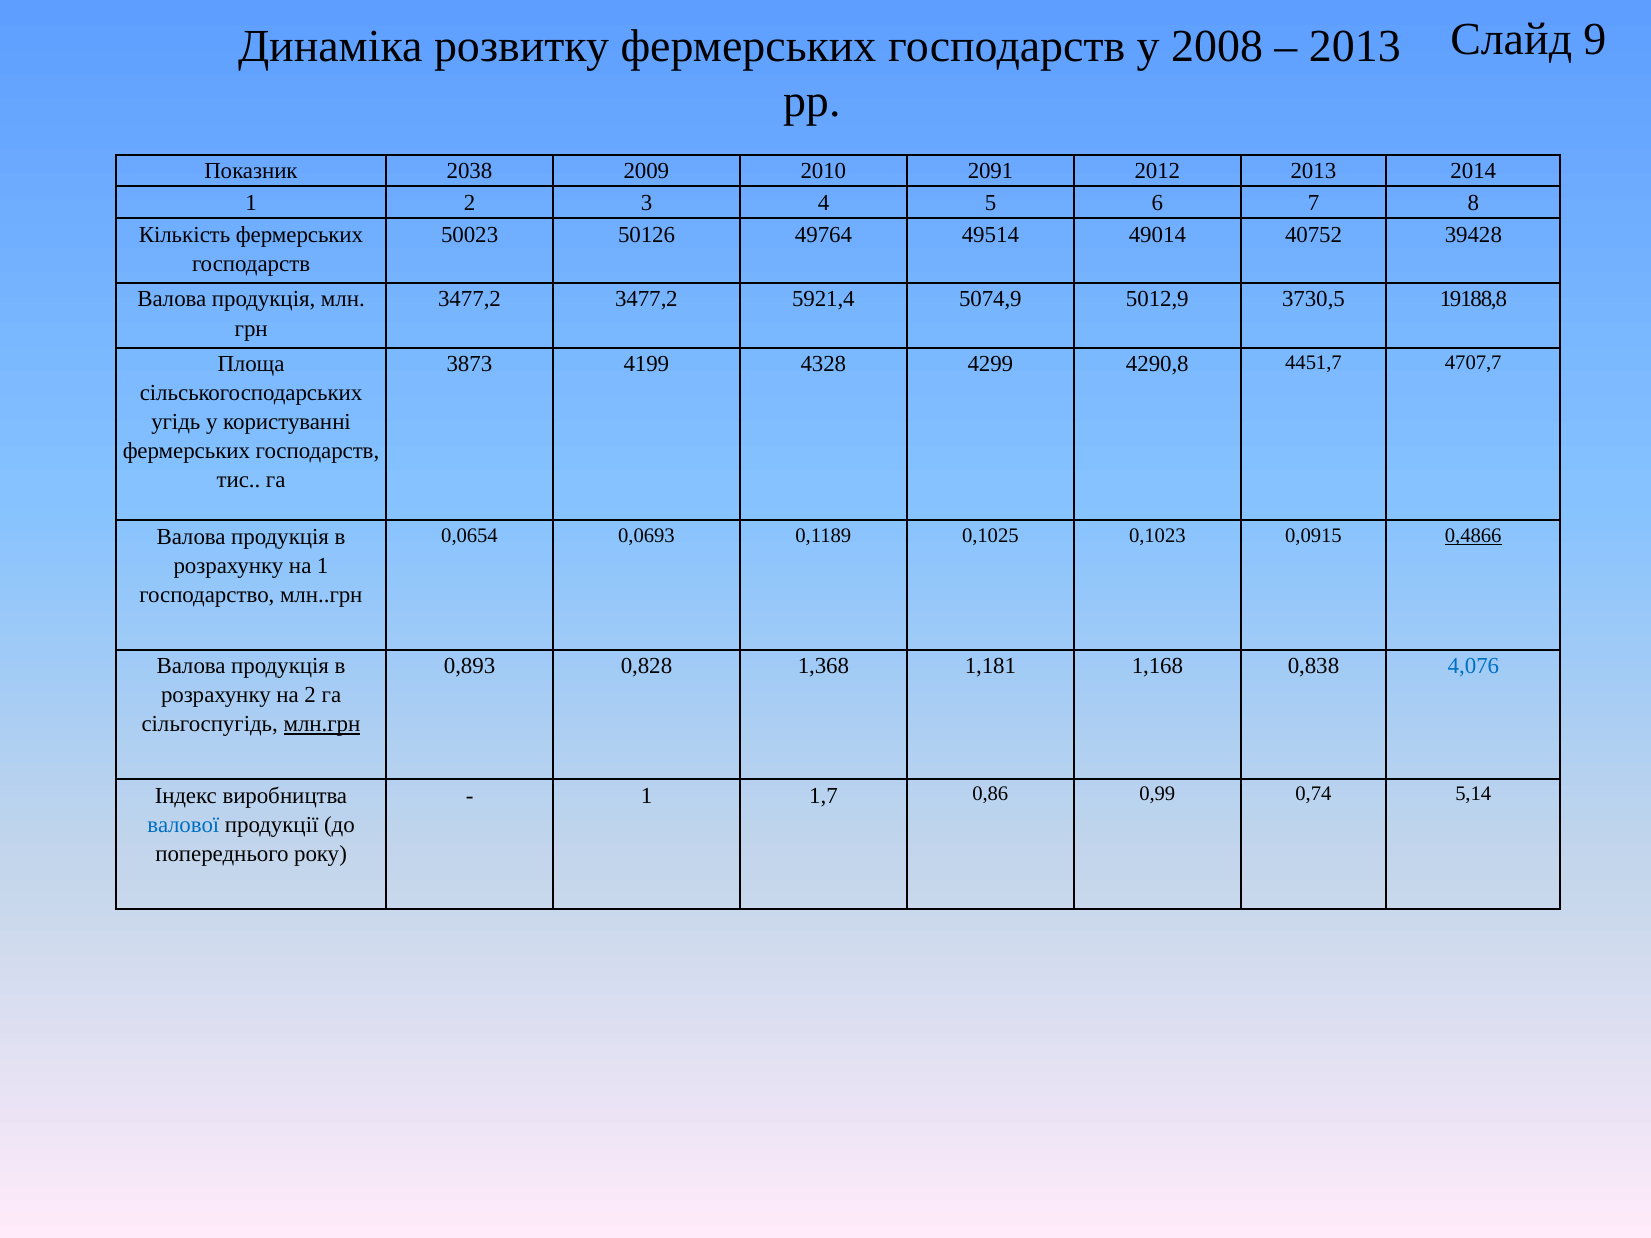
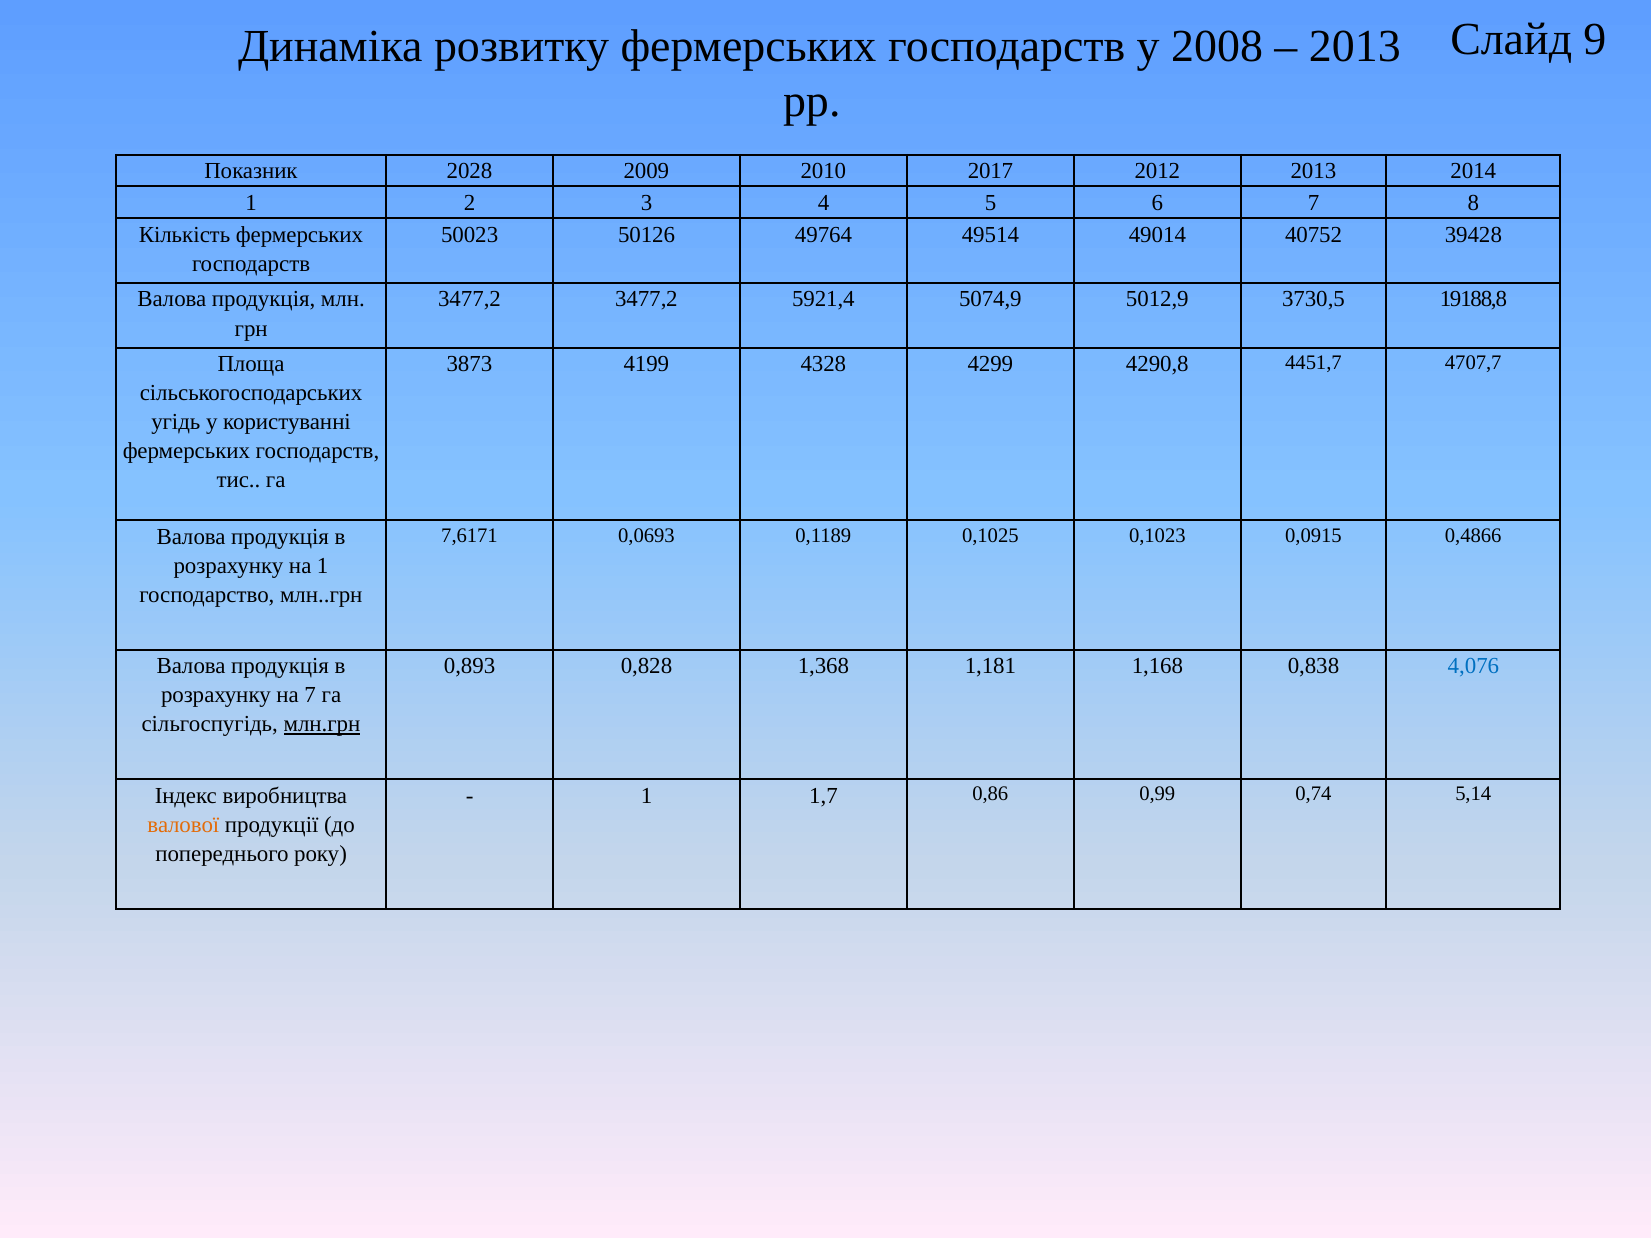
2038: 2038 -> 2028
2091: 2091 -> 2017
0,0654: 0,0654 -> 7,6171
0,4866 underline: present -> none
на 2: 2 -> 7
валової colour: blue -> orange
